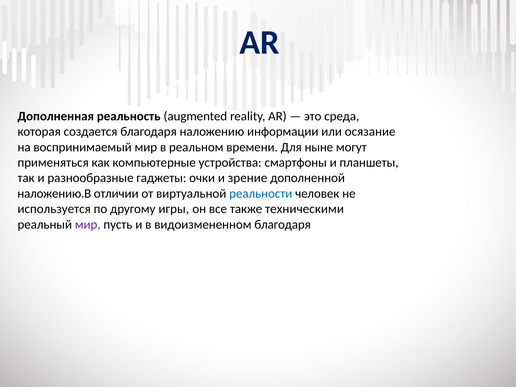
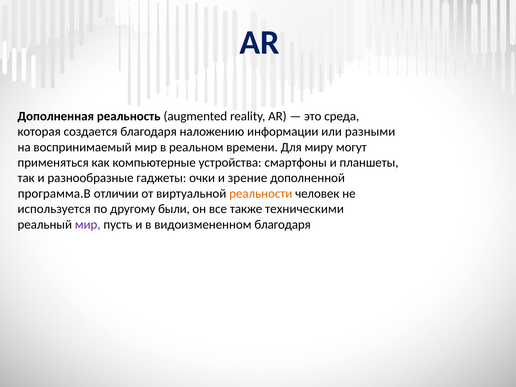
осязание: осязание -> разными
ныне: ныне -> миру
наложению.В: наложению.В -> программа.В
реальности colour: blue -> orange
игры: игры -> были
